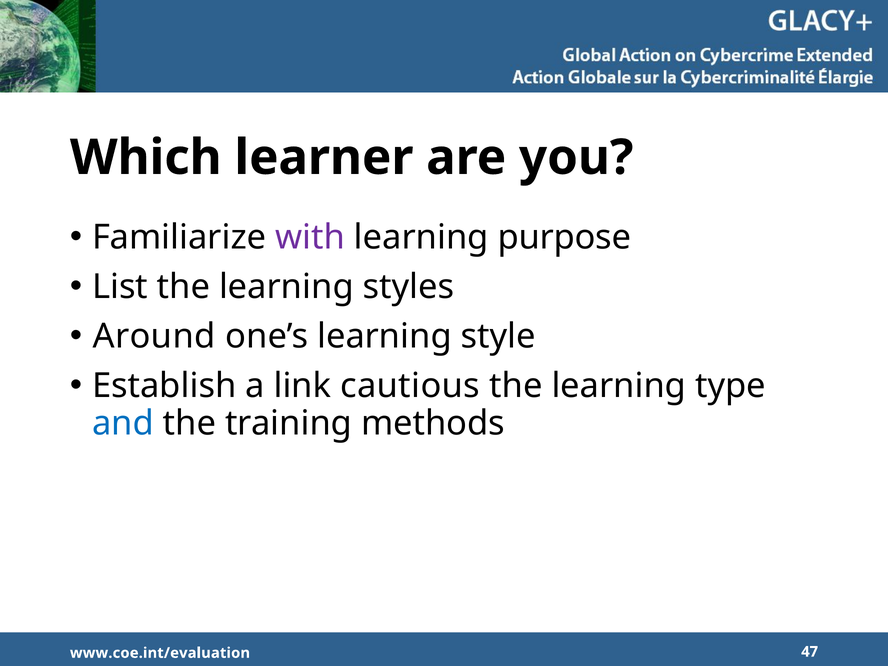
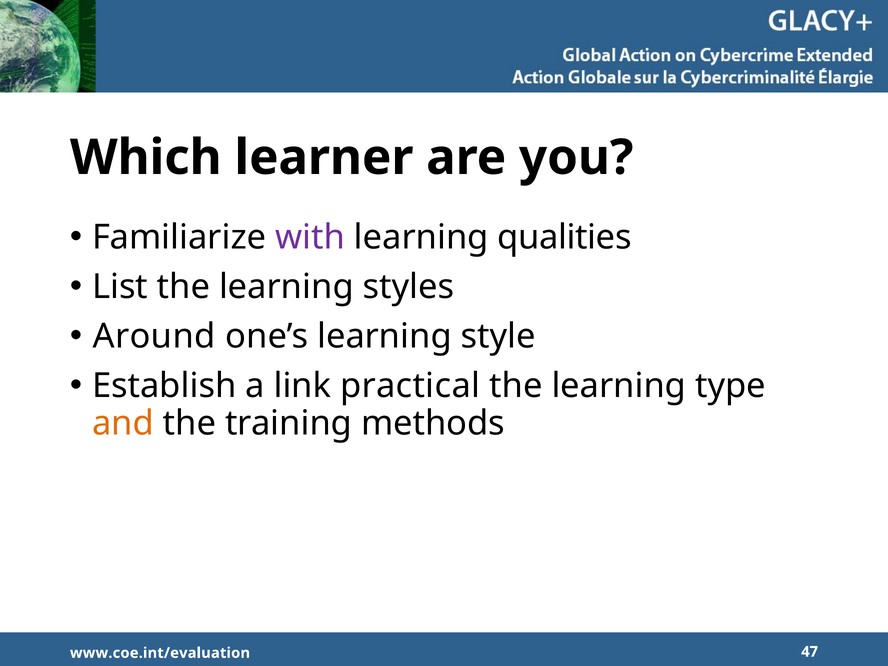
purpose: purpose -> qualities
cautious: cautious -> practical
and colour: blue -> orange
